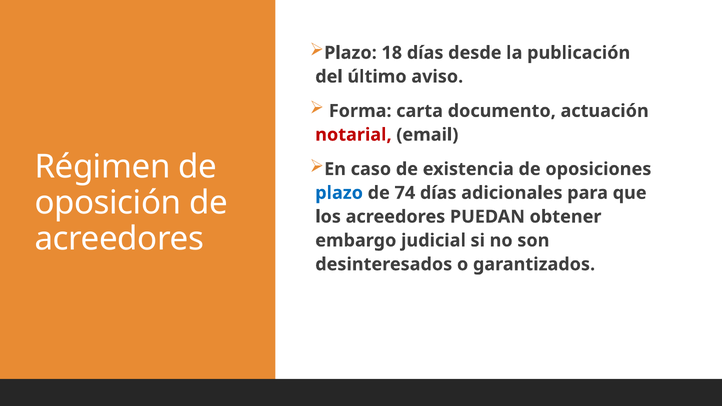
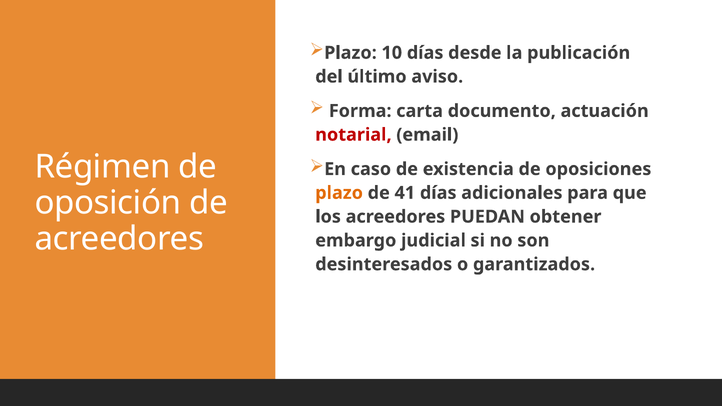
18: 18 -> 10
plazo at (339, 193) colour: blue -> orange
74: 74 -> 41
